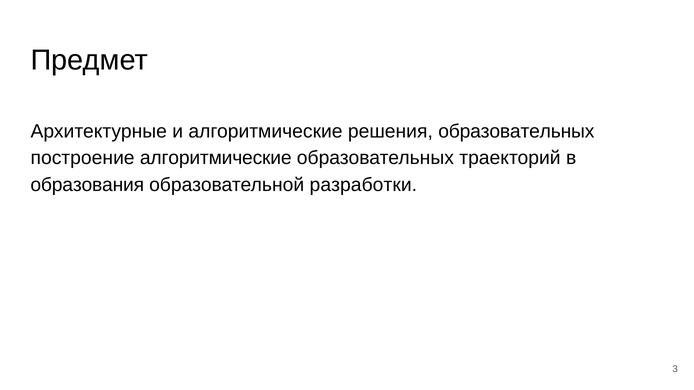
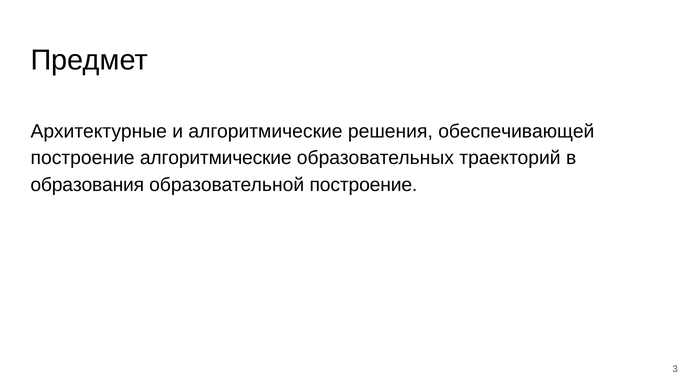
решения образовательных: образовательных -> обеспечивающей
образовательной разработки: разработки -> построение
